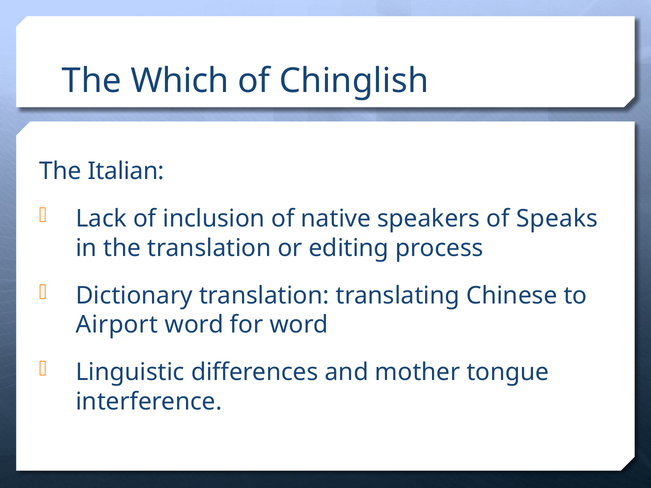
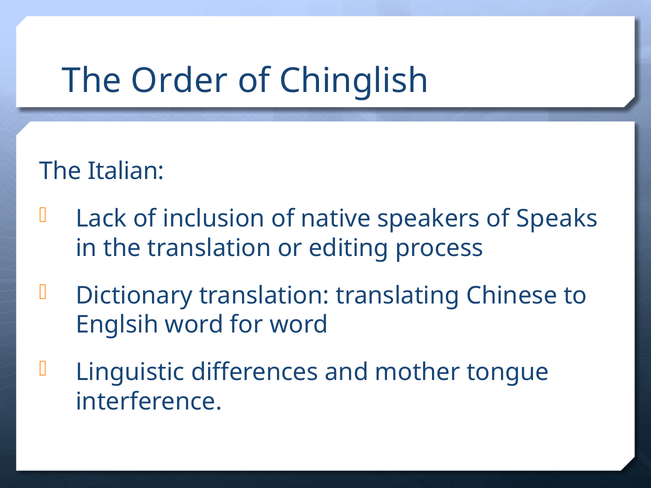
Which: Which -> Order
Airport: Airport -> Englsih
